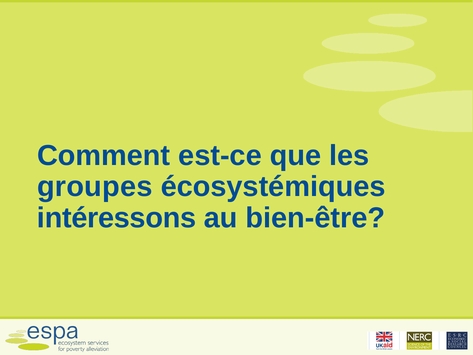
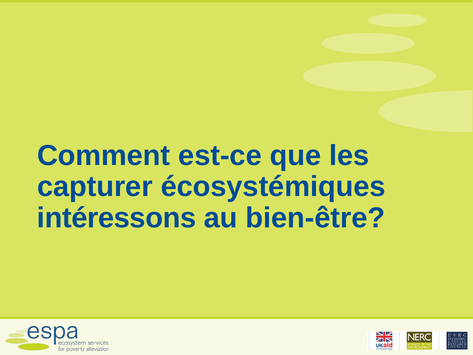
groupes: groupes -> capturer
